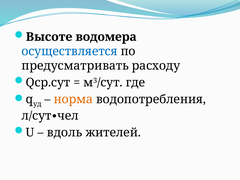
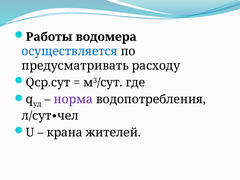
Высоте: Высоте -> Работы
норма colour: orange -> purple
вдоль: вдоль -> крана
